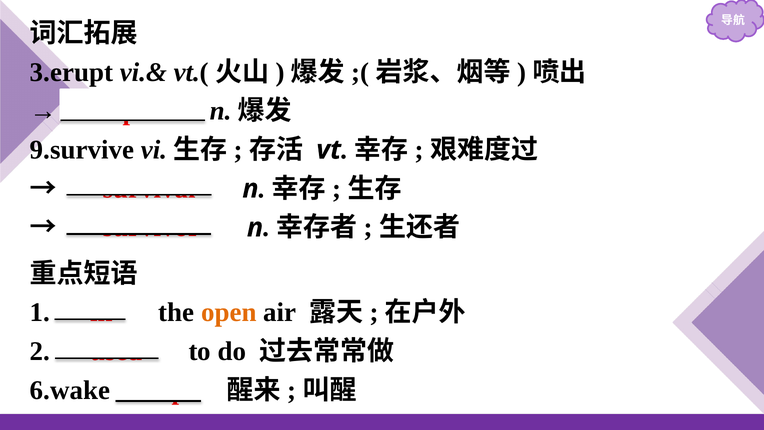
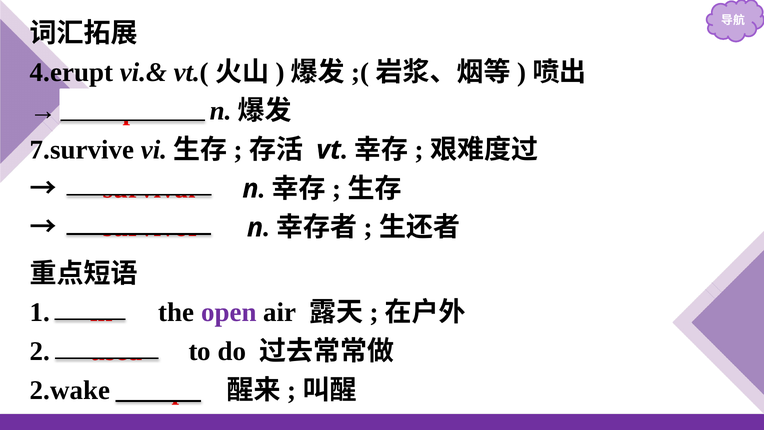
3.erupt: 3.erupt -> 4.erupt
9.survive: 9.survive -> 7.survive
open colour: orange -> purple
6.wake: 6.wake -> 2.wake
